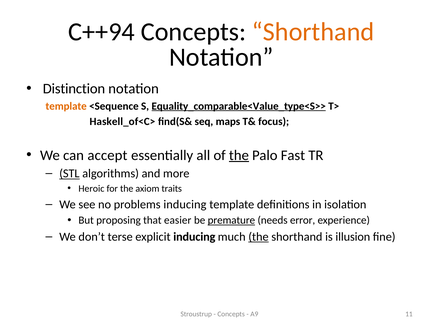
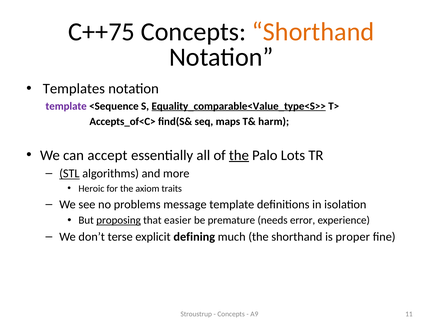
C++94: C++94 -> C++75
Distinction: Distinction -> Templates
template at (66, 106) colour: orange -> purple
Haskell_of<C>: Haskell_of<C> -> Accepts_of<C>
focus: focus -> harm
Fast: Fast -> Lots
problems inducing: inducing -> message
proposing underline: none -> present
premature underline: present -> none
explicit inducing: inducing -> defining
the at (259, 237) underline: present -> none
illusion: illusion -> proper
